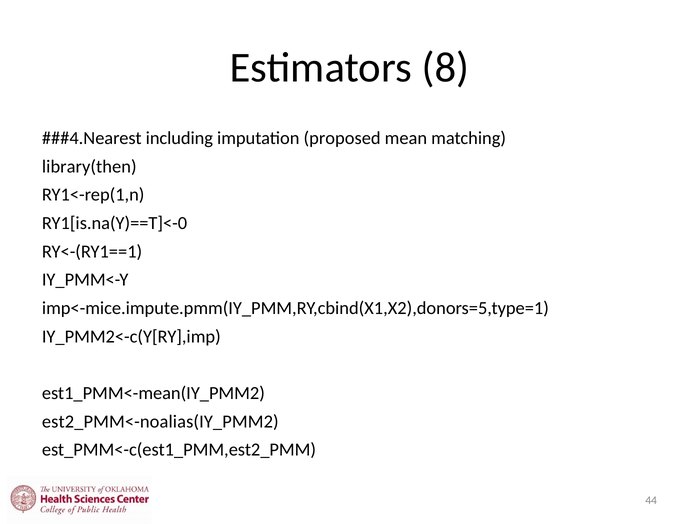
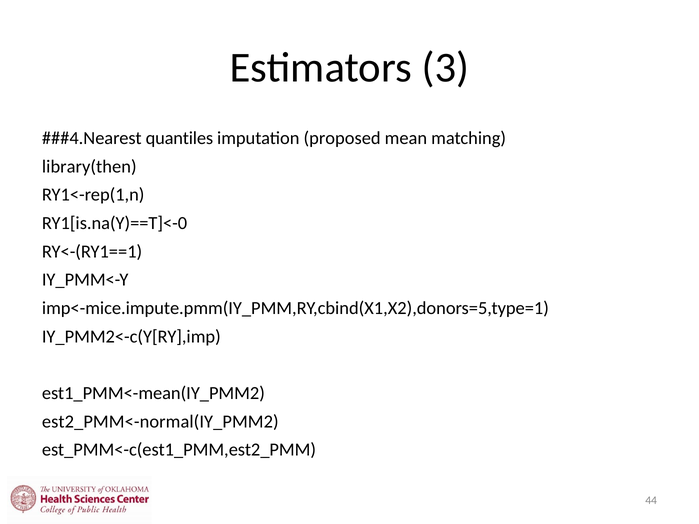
8: 8 -> 3
including: including -> quantiles
est2_PMM<-noalias(IY_PMM2: est2_PMM<-noalias(IY_PMM2 -> est2_PMM<-normal(IY_PMM2
